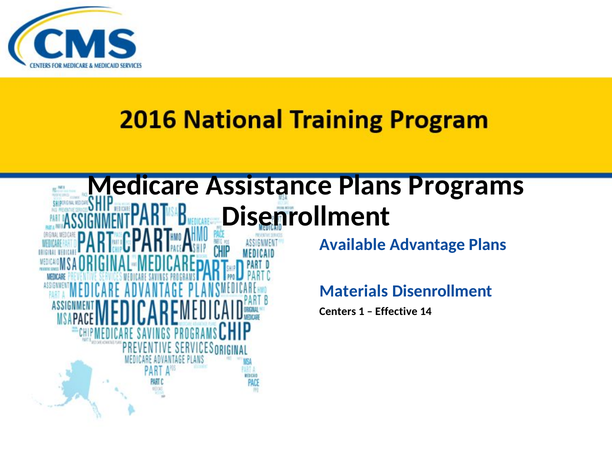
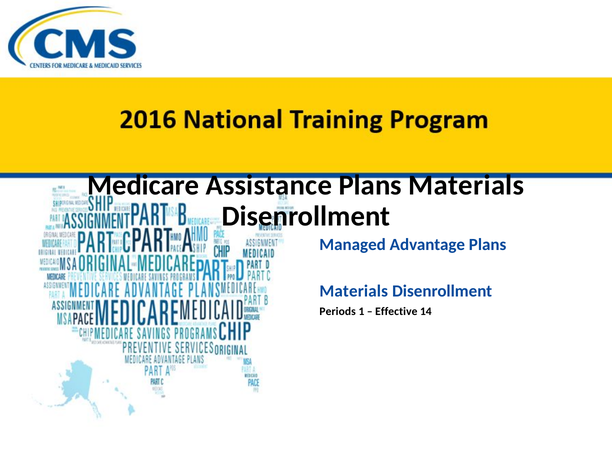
Programs at (466, 185): Programs -> Materials
Available: Available -> Managed
Centers: Centers -> Periods
